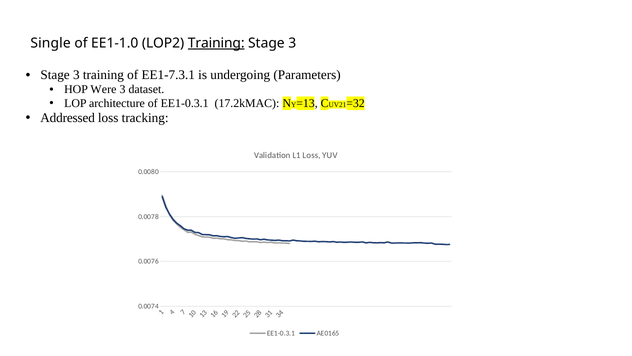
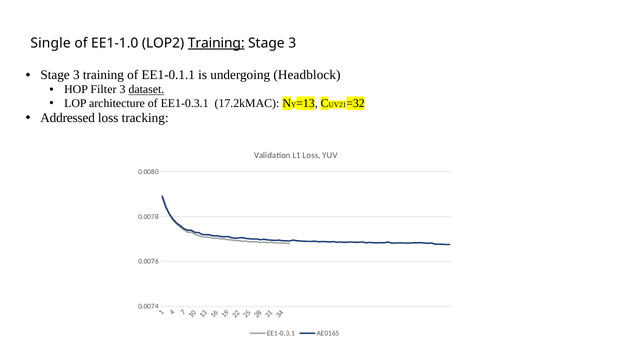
EE1-7.3.1: EE1-7.3.1 -> EE1-0.1.1
Parameters: Parameters -> Headblock
Were: Were -> Filter
dataset underline: none -> present
